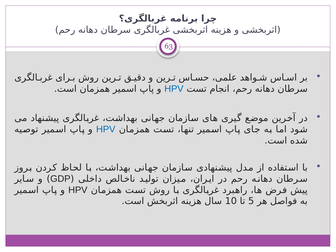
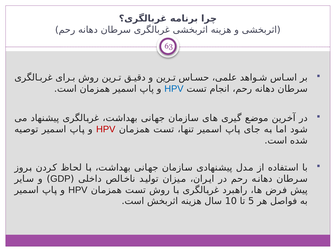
HPV at (106, 129) colour: blue -> red
